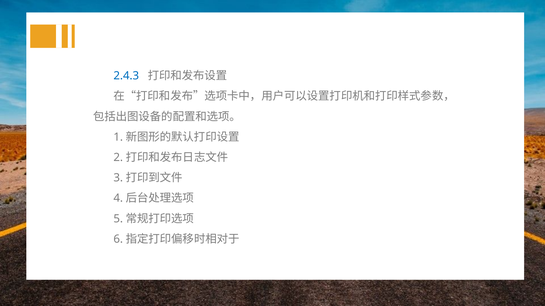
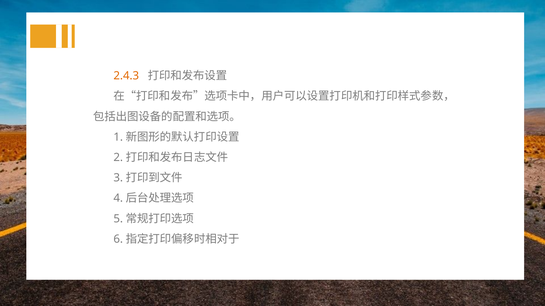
2.4.3 colour: blue -> orange
